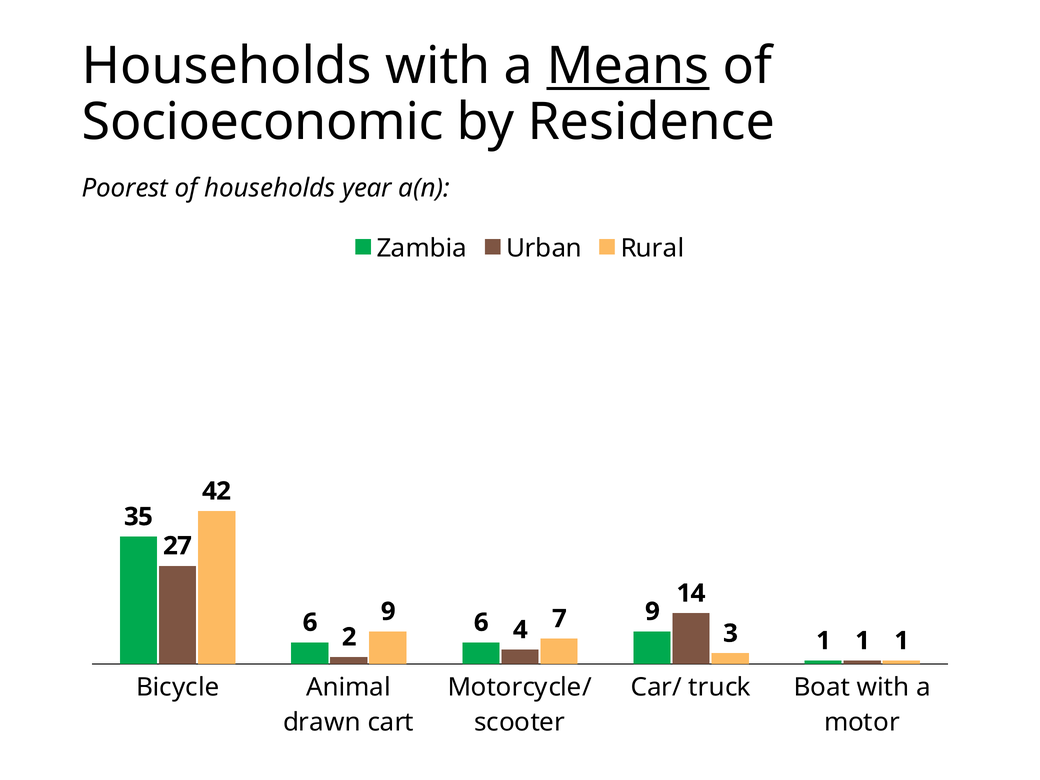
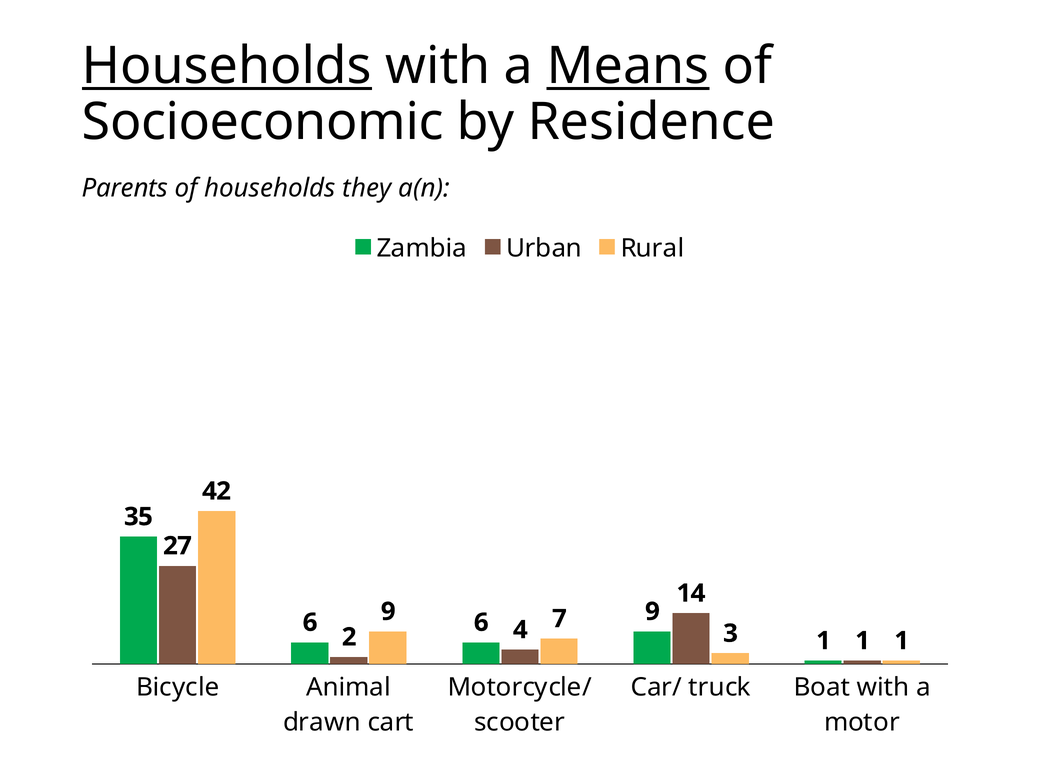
Households at (227, 66) underline: none -> present
Poorest: Poorest -> Parents
year: year -> they
